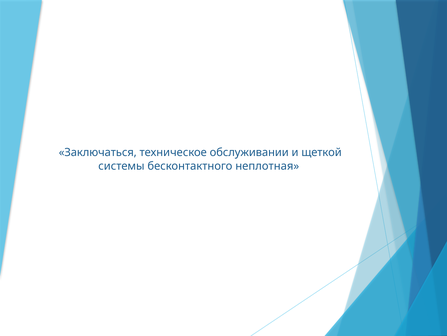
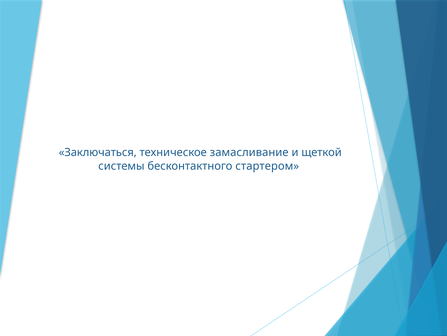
обслуживании: обслуживании -> замасливание
неплотная: неплотная -> стартером
